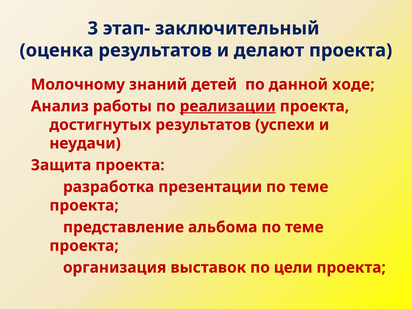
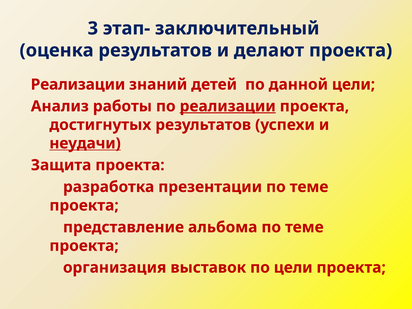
Молочному at (78, 84): Молочному -> Реализации
данной ходе: ходе -> цели
неудачи underline: none -> present
